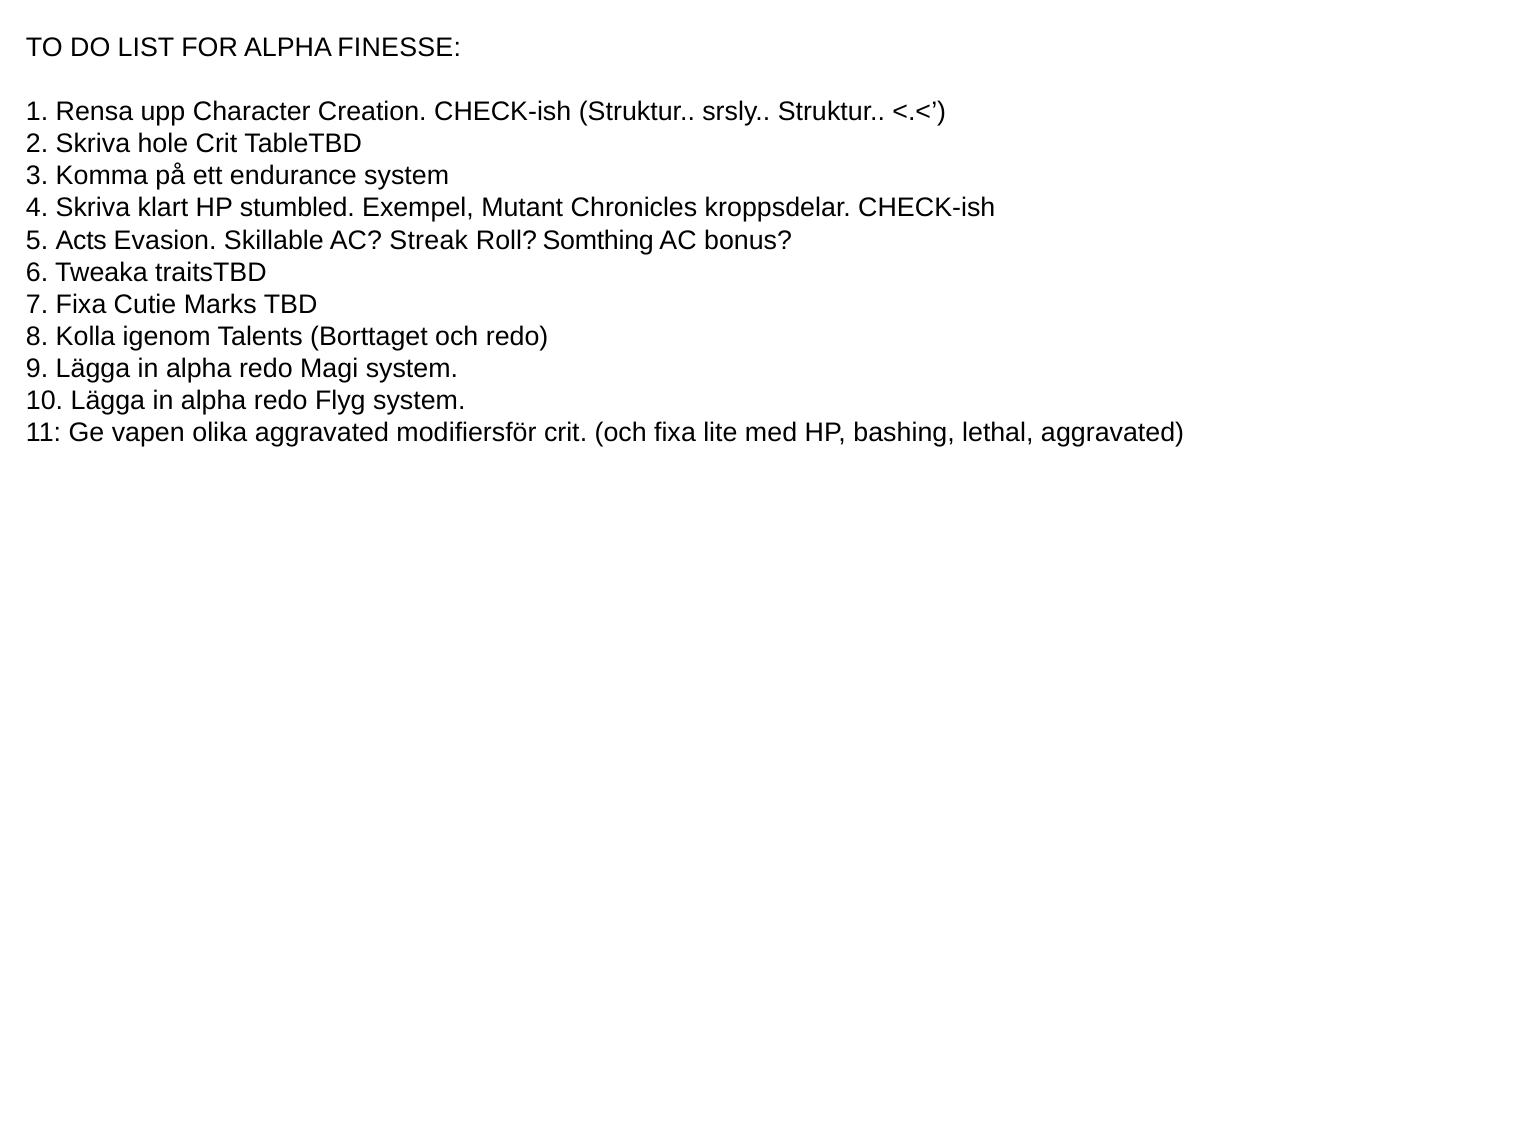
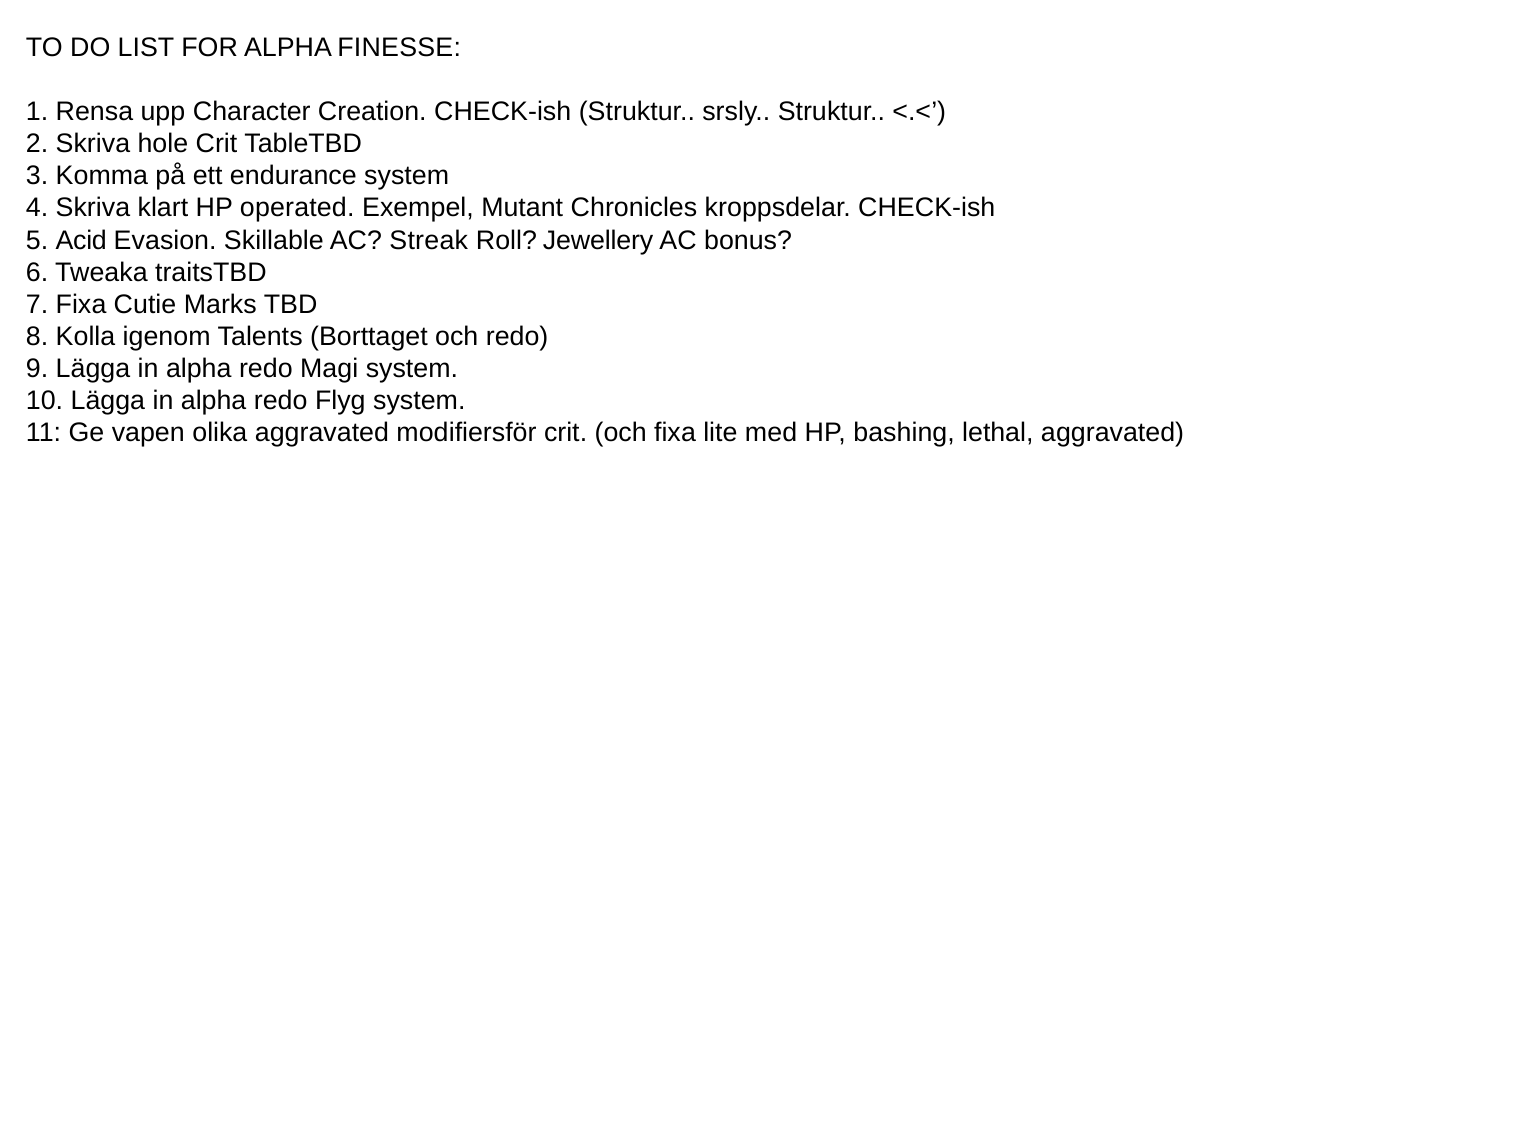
stumbled: stumbled -> operated
Acts: Acts -> Acid
Somthing: Somthing -> Jewellery
